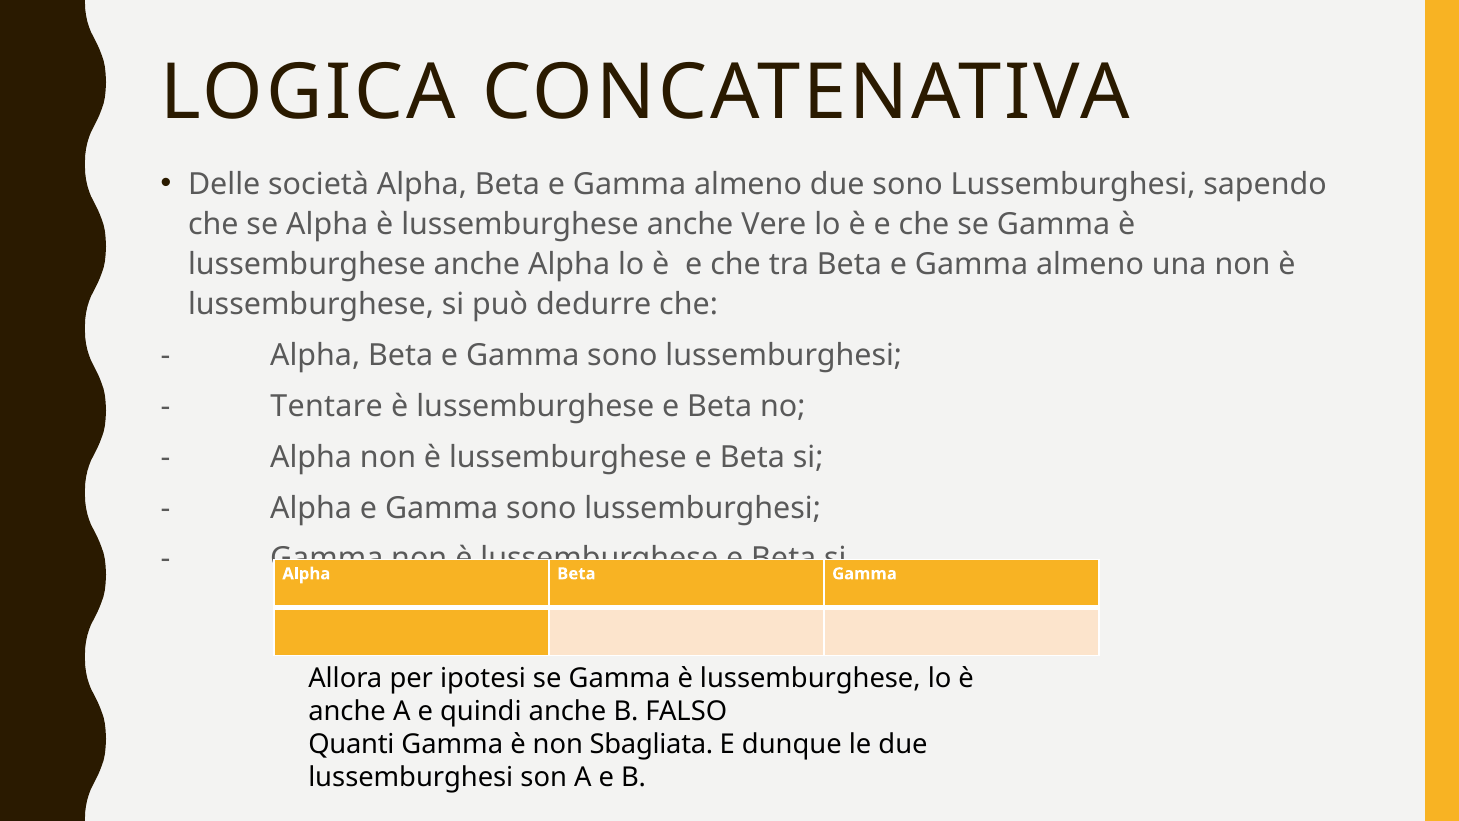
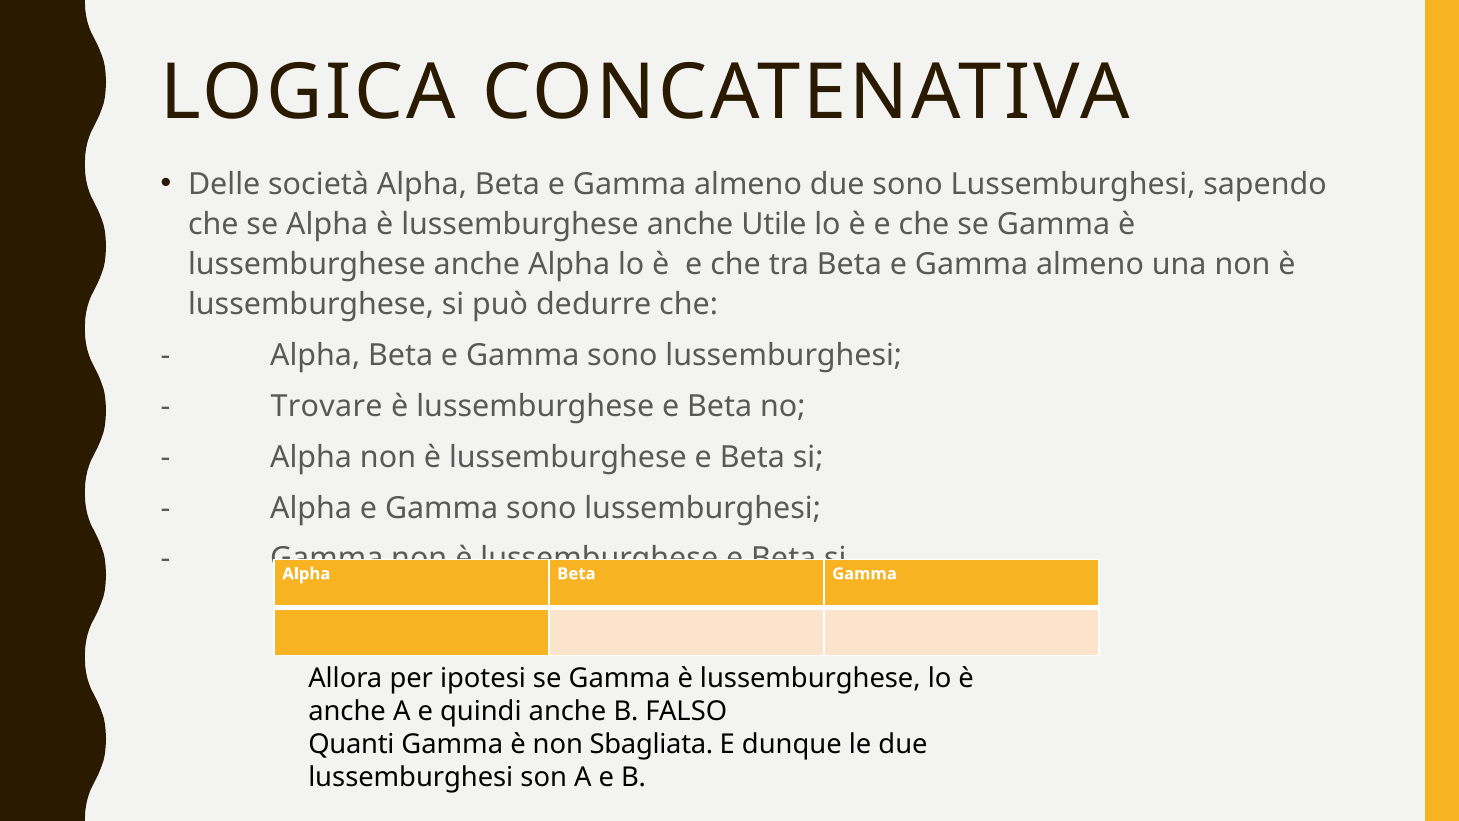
Vere: Vere -> Utile
Tentare: Tentare -> Trovare
